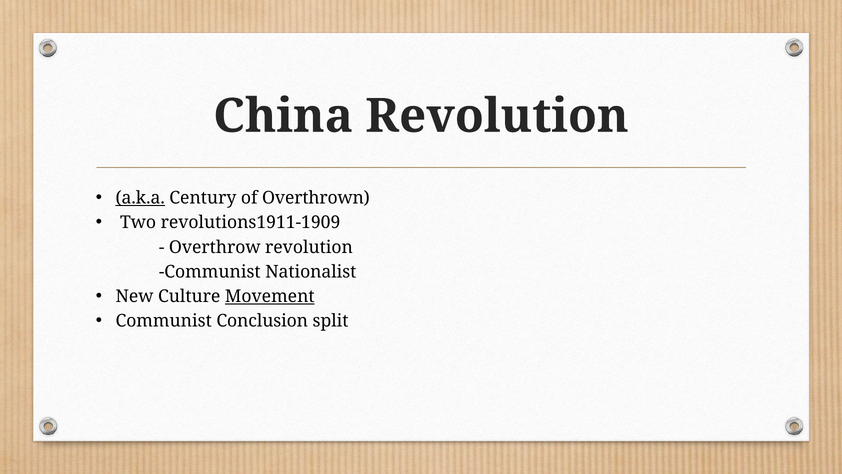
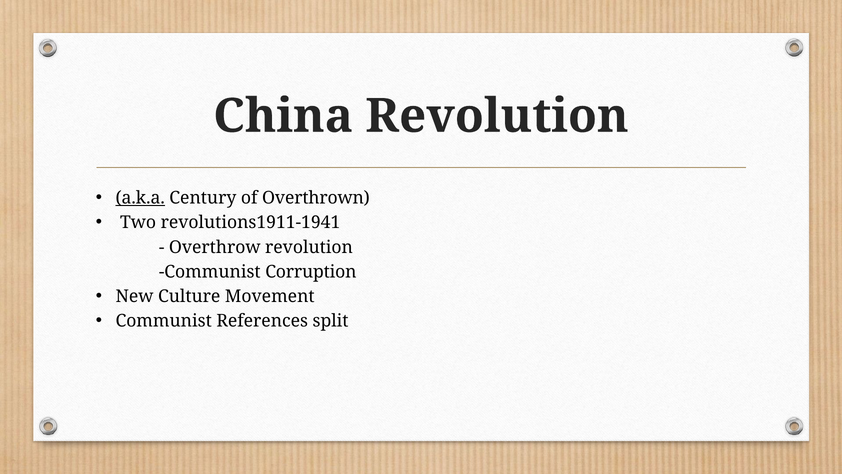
revolutions1911-1909: revolutions1911-1909 -> revolutions1911-1941
Nationalist: Nationalist -> Corruption
Movement underline: present -> none
Conclusion: Conclusion -> References
